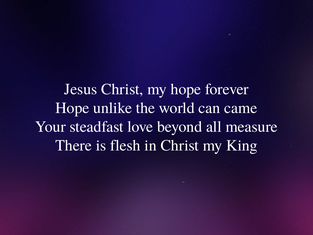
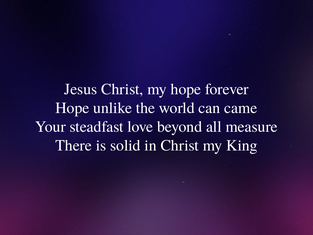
flesh: flesh -> solid
